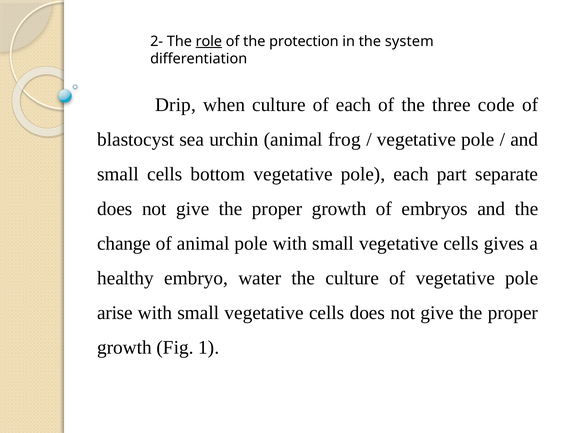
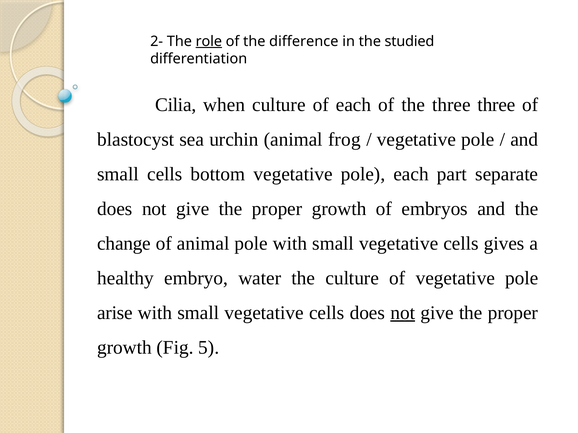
protection: protection -> difference
system: system -> studied
Drip: Drip -> Cilia
three code: code -> three
not at (403, 313) underline: none -> present
1: 1 -> 5
